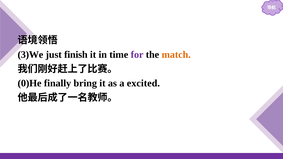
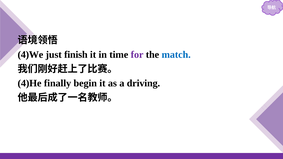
3)We: 3)We -> 4)We
match colour: orange -> blue
0)He: 0)He -> 4)He
bring: bring -> begin
excited: excited -> driving
